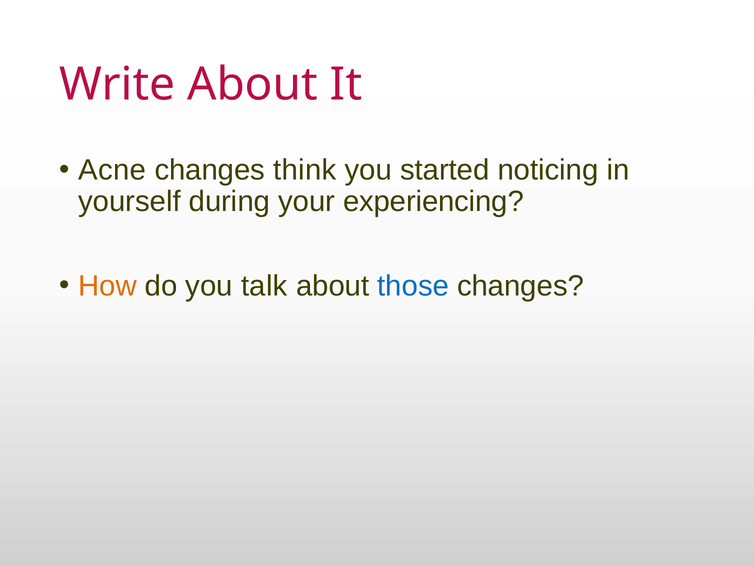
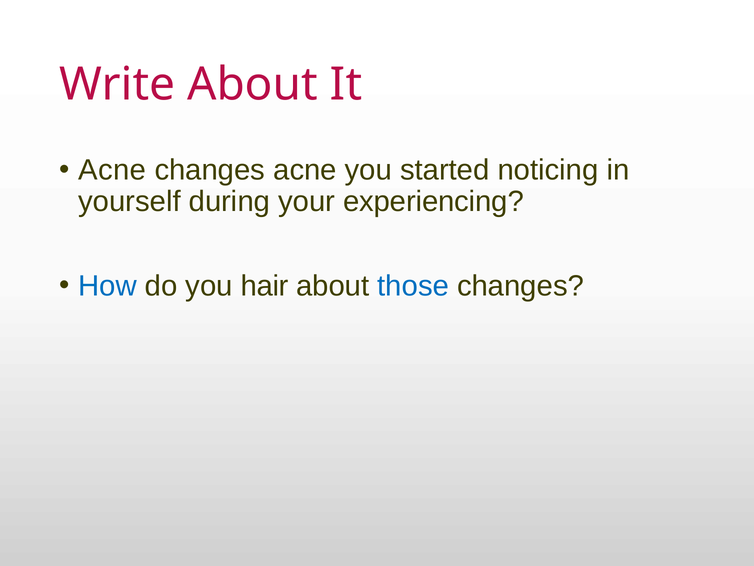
changes think: think -> acne
How colour: orange -> blue
talk: talk -> hair
